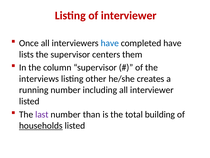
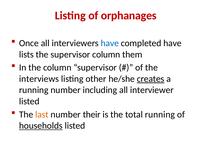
of interviewer: interviewer -> orphanages
supervisor centers: centers -> column
creates underline: none -> present
last colour: purple -> orange
than: than -> their
total building: building -> running
